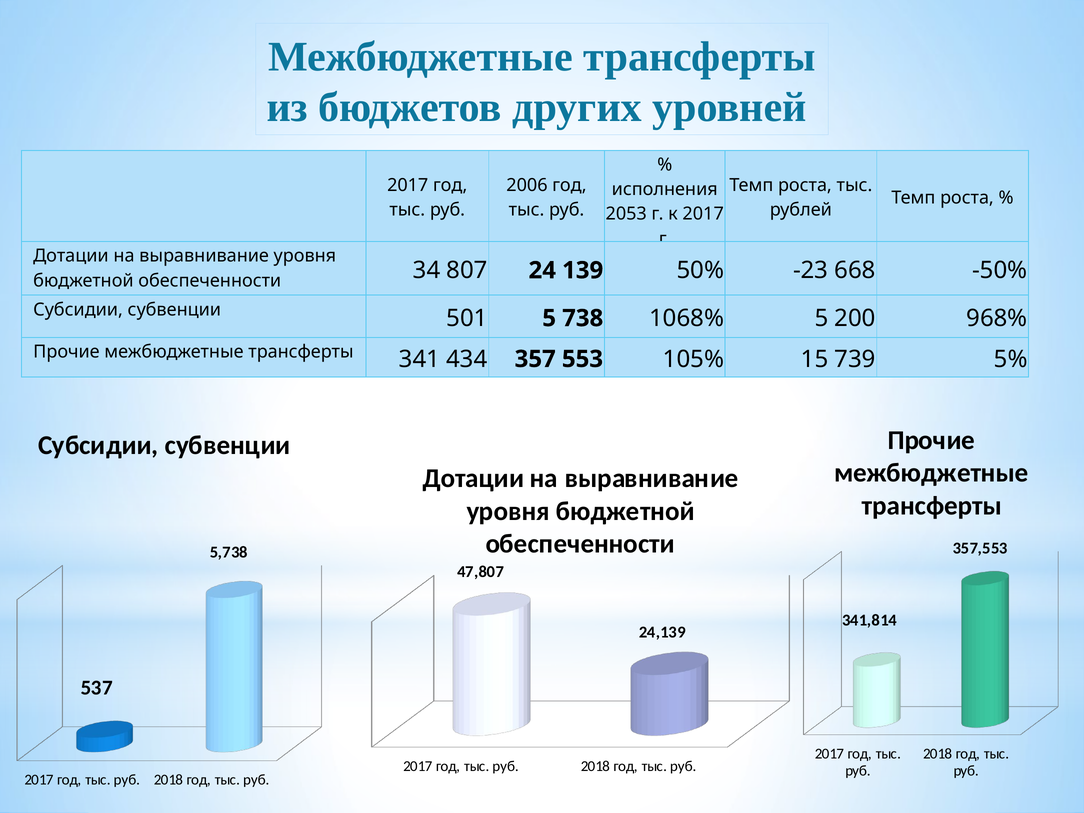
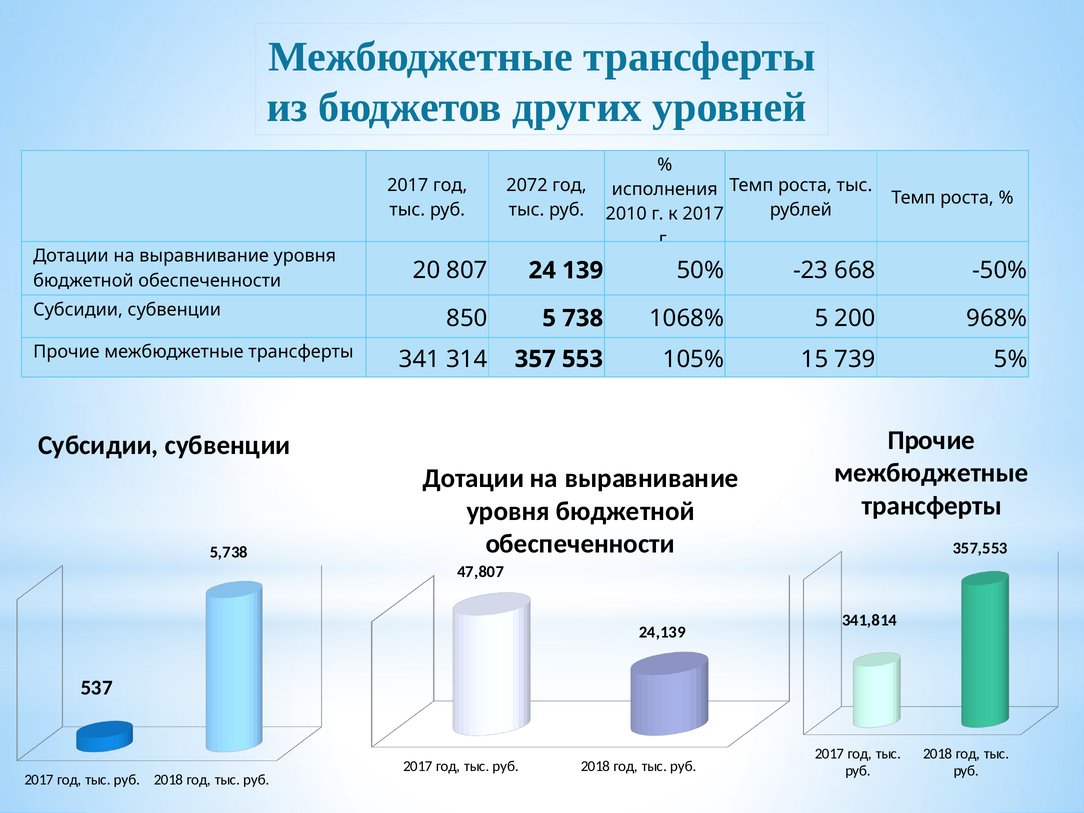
2006: 2006 -> 2072
2053: 2053 -> 2010
34: 34 -> 20
501: 501 -> 850
434: 434 -> 314
